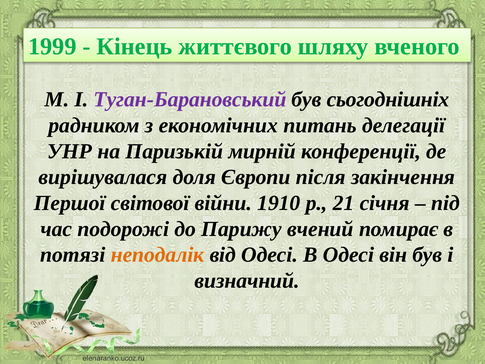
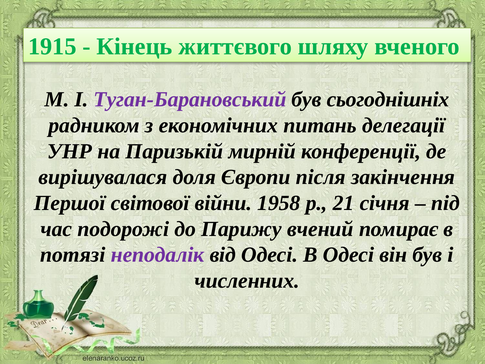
1999: 1999 -> 1915
1910: 1910 -> 1958
неподалік colour: orange -> purple
визначний: визначний -> численних
